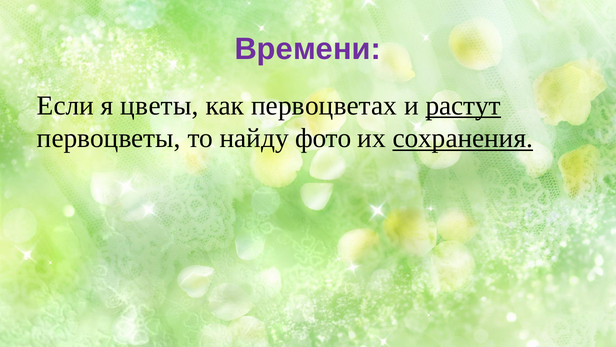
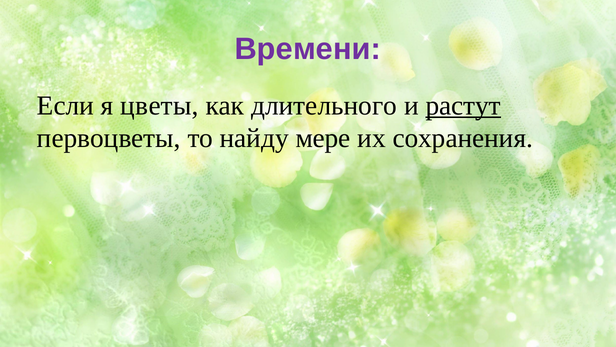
первоцветах: первоцветах -> длительного
фото: фото -> мере
сохранения underline: present -> none
